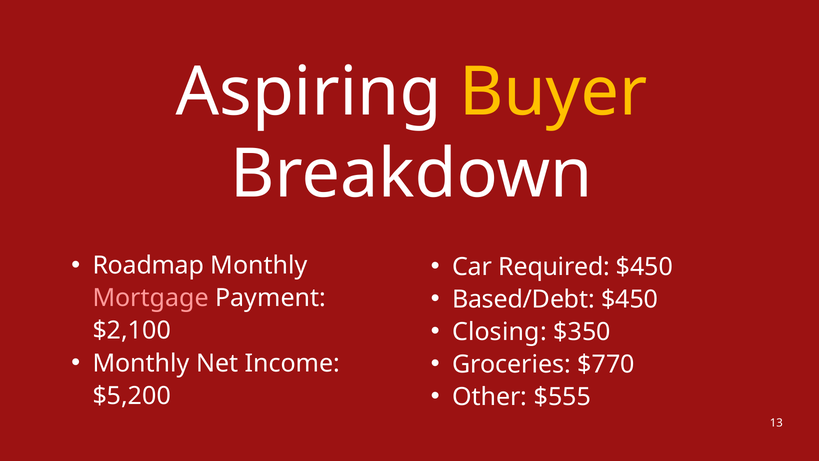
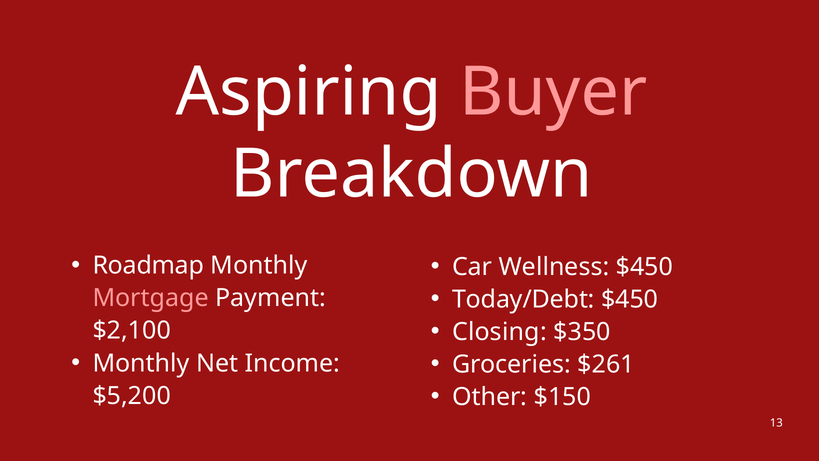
Buyer colour: yellow -> pink
Required: Required -> Wellness
Based/Debt: Based/Debt -> Today/Debt
$770: $770 -> $261
$555: $555 -> $150
